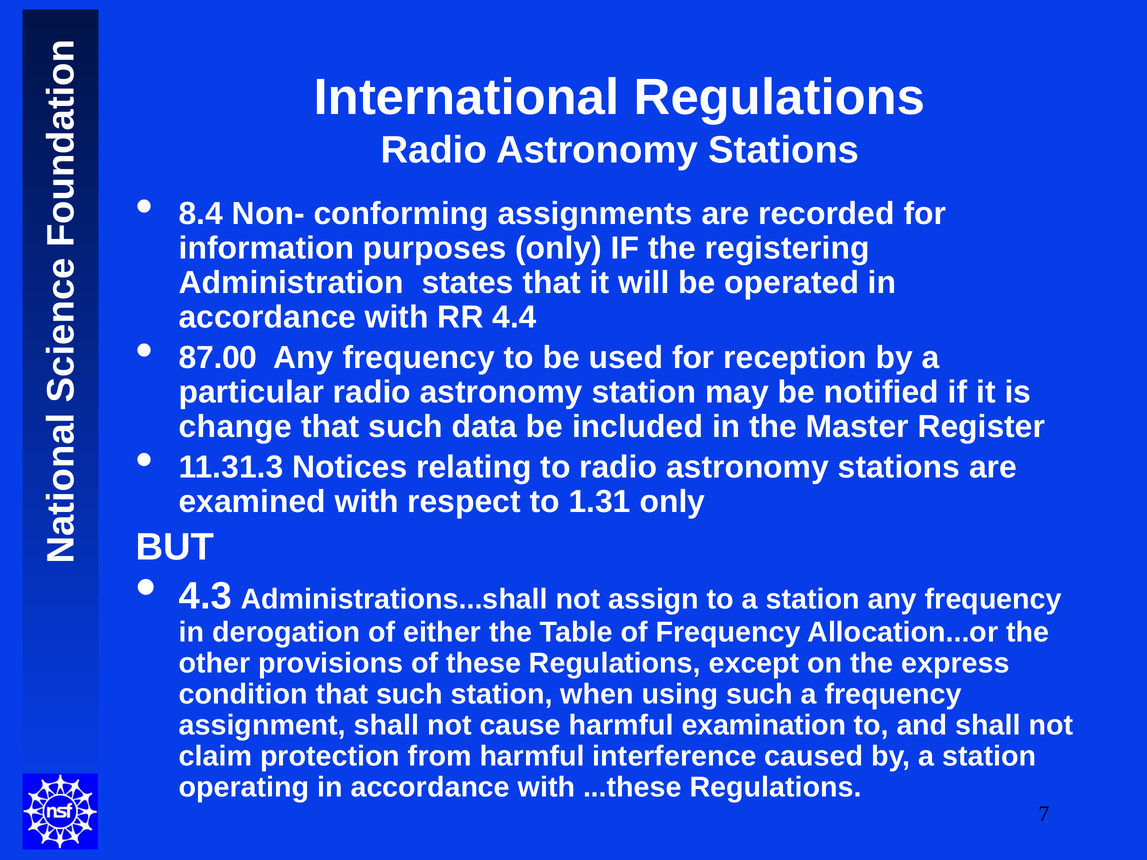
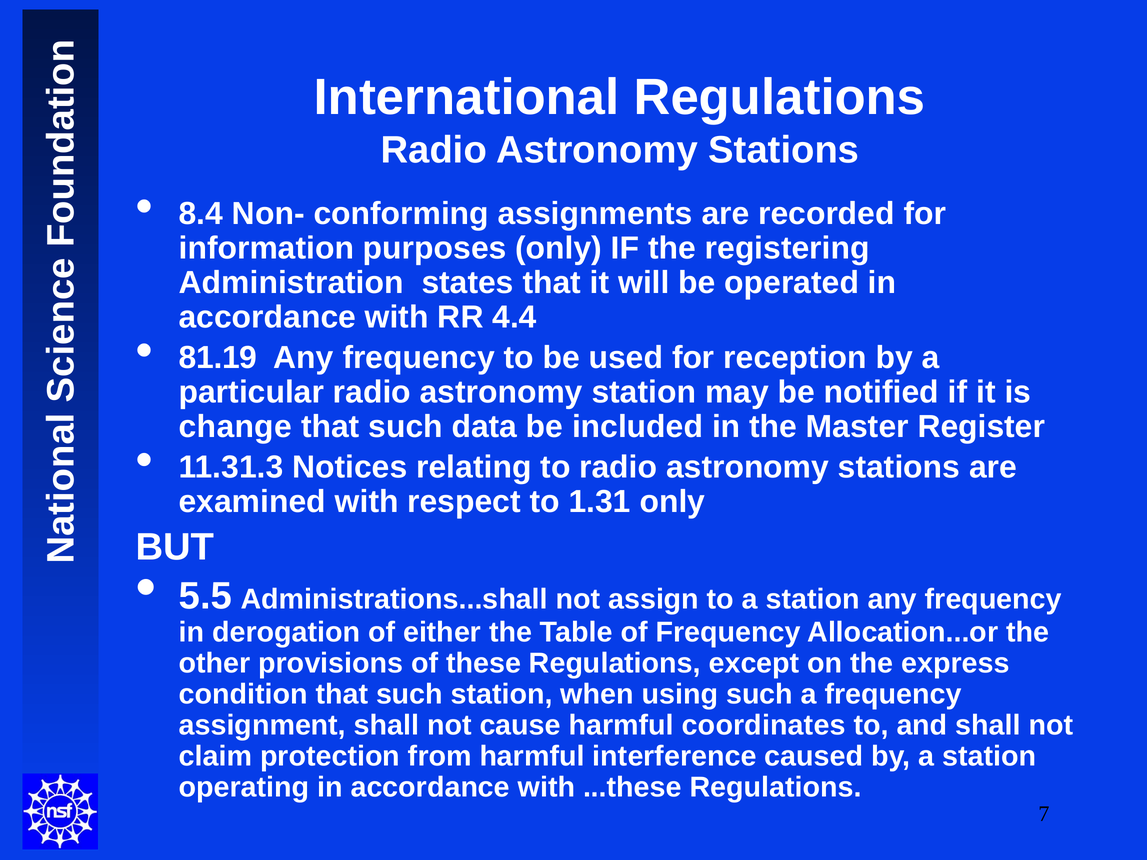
87.00: 87.00 -> 81.19
4.3: 4.3 -> 5.5
examination: examination -> coordinates
